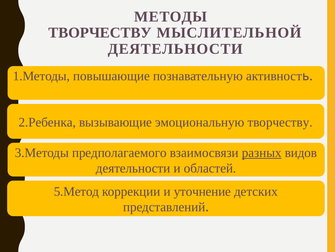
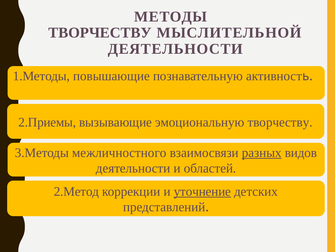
2.Ребенка: 2.Ребенка -> 2.Приемы
предполагаемого: предполагаемого -> межличностного
5.Метод: 5.Метод -> 2.Метод
уточнение underline: none -> present
